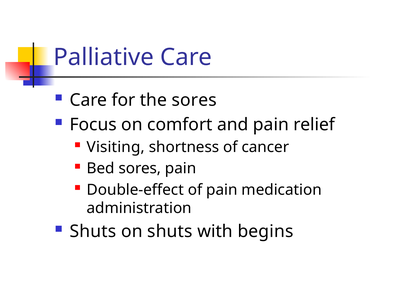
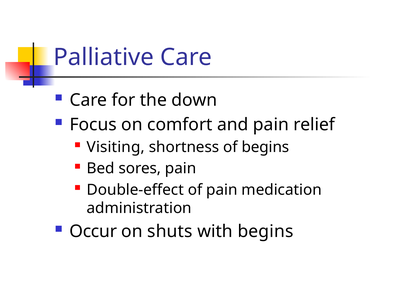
the sores: sores -> down
of cancer: cancer -> begins
Shuts at (93, 232): Shuts -> Occur
